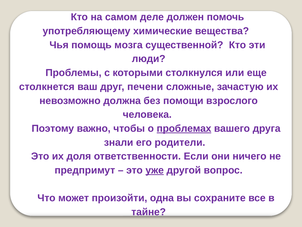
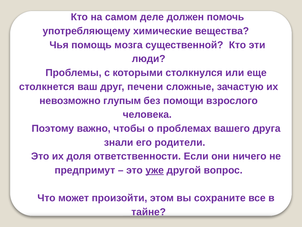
должна: должна -> глупым
проблемах underline: present -> none
одна: одна -> этом
